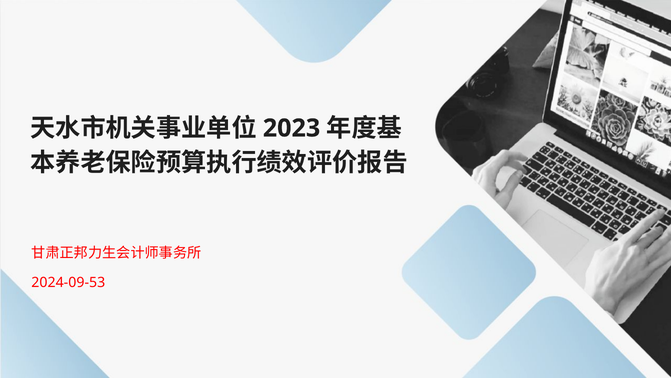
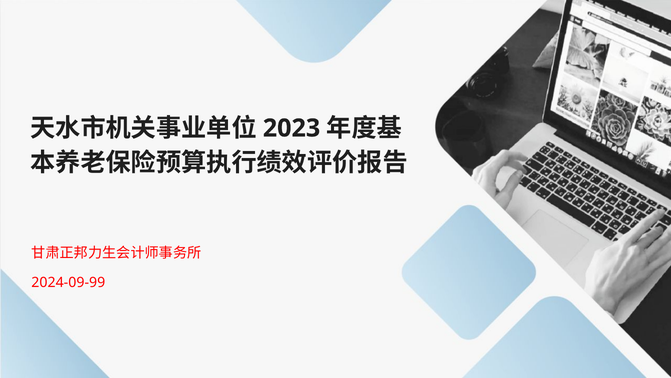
2024-09-53: 2024-09-53 -> 2024-09-99
